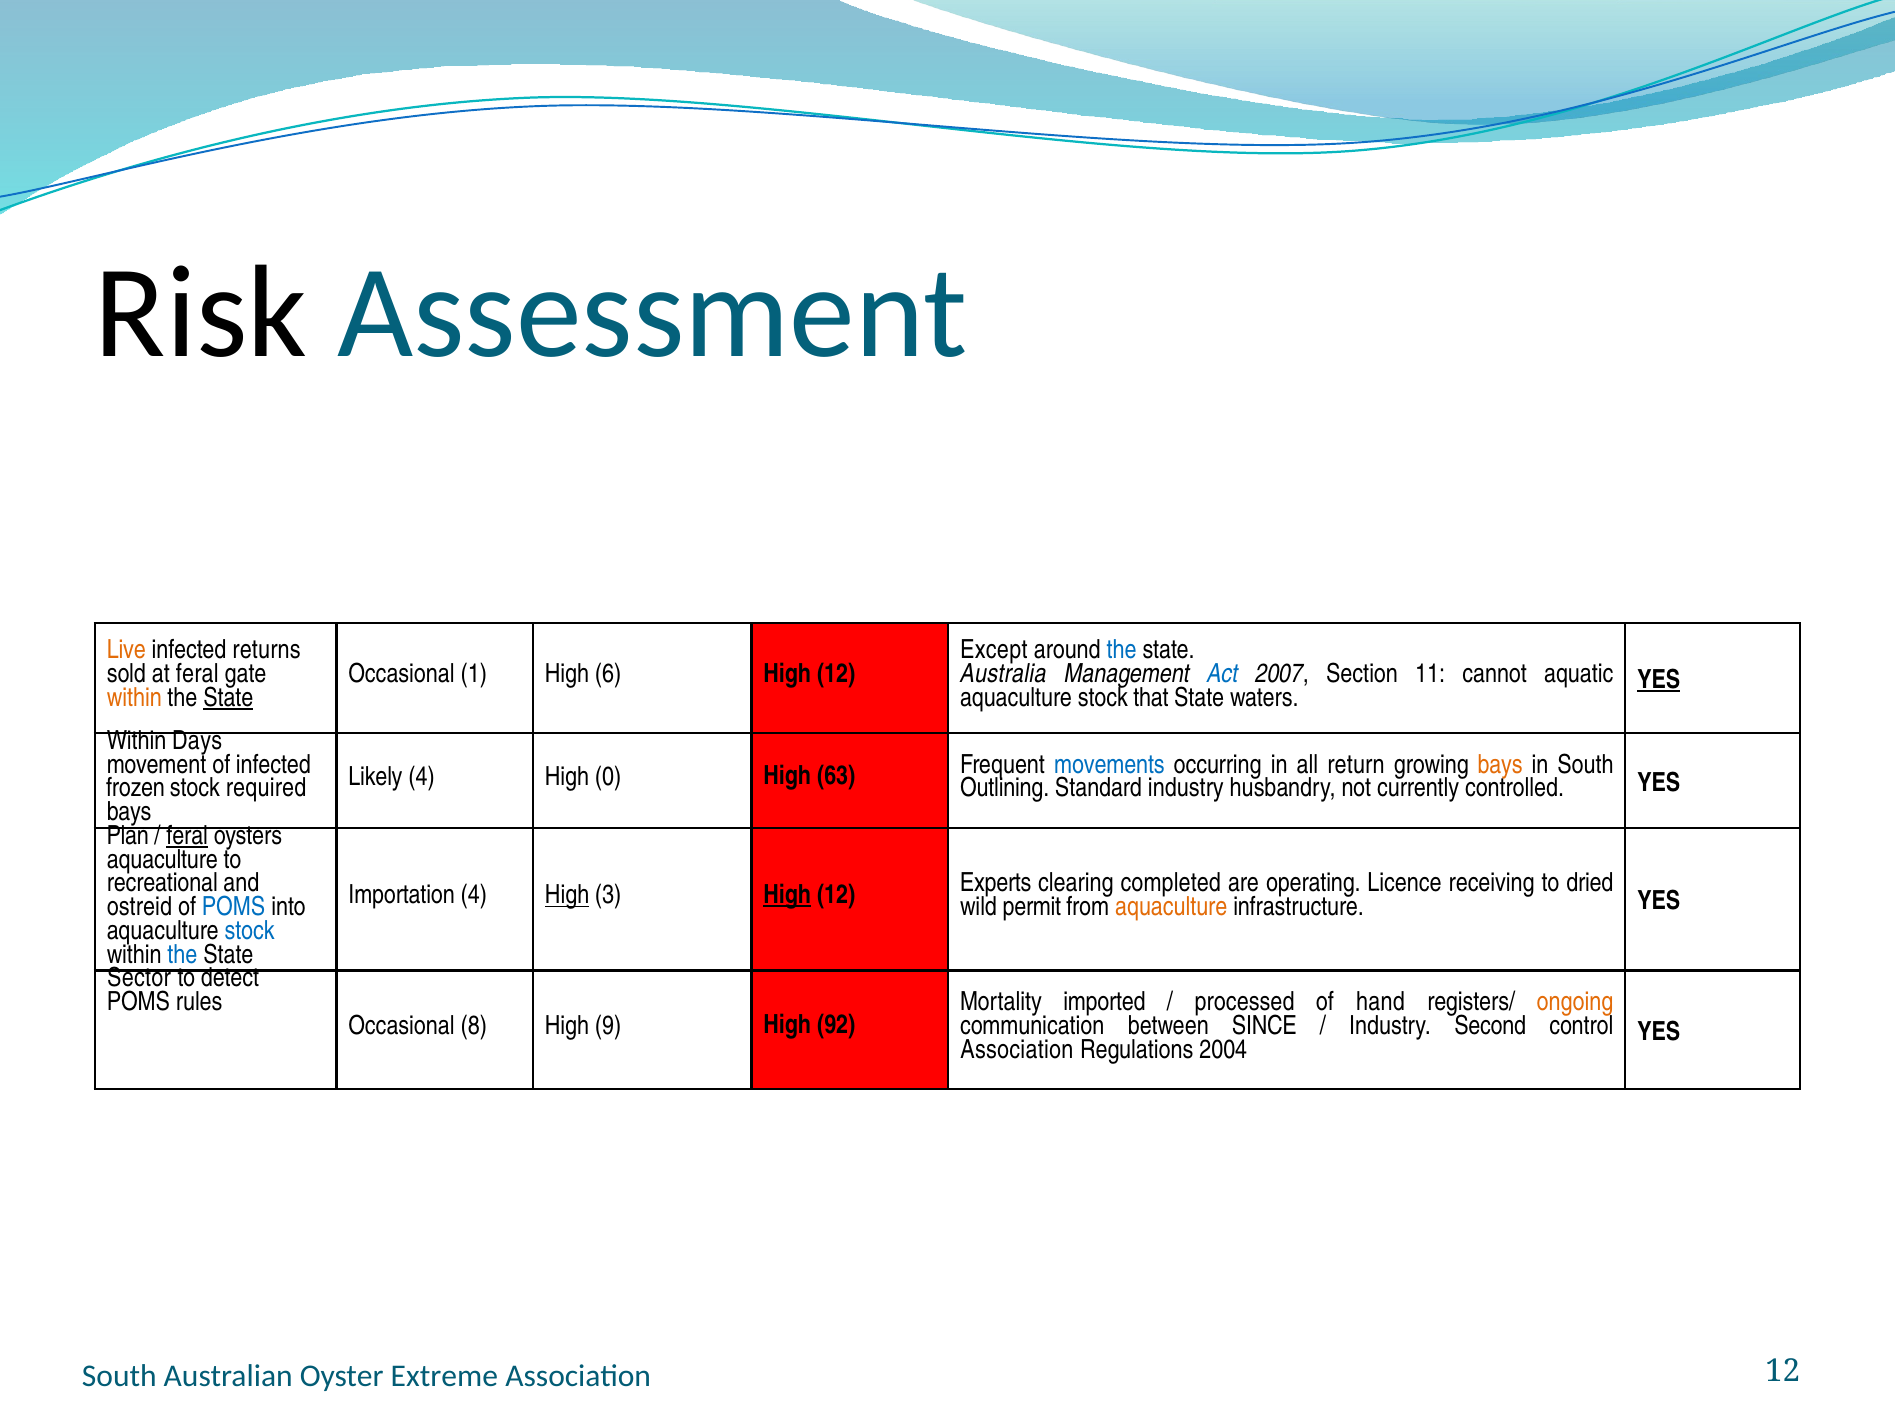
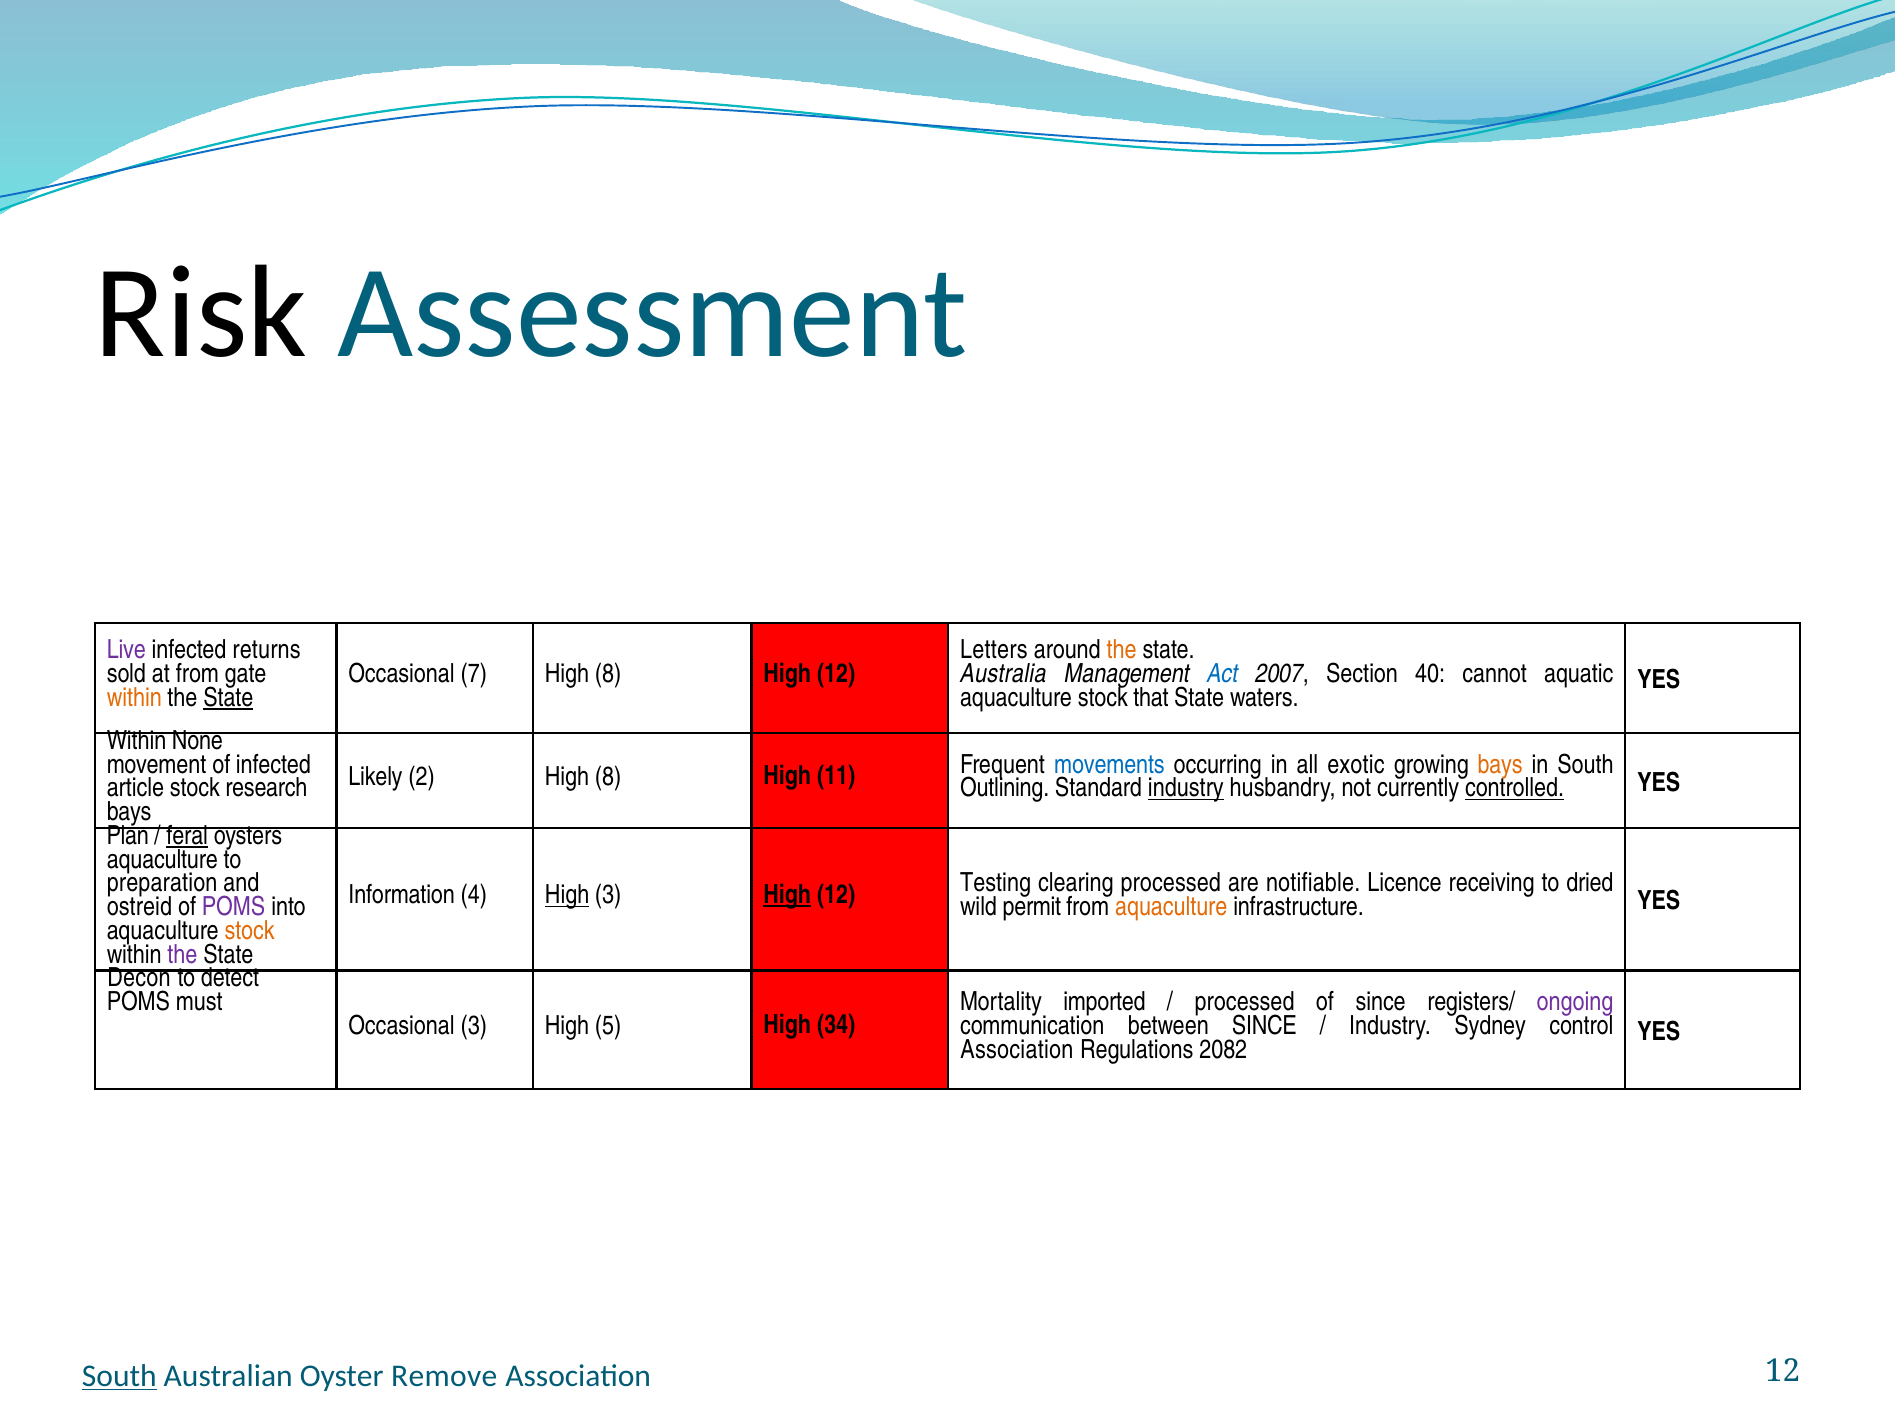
Live colour: orange -> purple
Except: Except -> Letters
the at (1122, 650) colour: blue -> orange
11: 11 -> 40
at feral: feral -> from
1: 1 -> 7
6 at (608, 674): 6 -> 8
YES at (1659, 680) underline: present -> none
Days: Days -> None
Likely 4: 4 -> 2
0 at (608, 777): 0 -> 8
63: 63 -> 11
return: return -> exotic
frozen: frozen -> article
required: required -> research
industry at (1186, 788) underline: none -> present
controlled underline: none -> present
recreational: recreational -> preparation
Importation: Importation -> Information
Experts: Experts -> Testing
clearing completed: completed -> processed
operating: operating -> notifiable
POMS at (234, 907) colour: blue -> purple
stock at (250, 931) colour: blue -> orange
the at (182, 955) colour: blue -> purple
Sector: Sector -> Decon
rules: rules -> must
of hand: hand -> since
ongoing colour: orange -> purple
Occasional 8: 8 -> 3
9: 9 -> 5
92: 92 -> 34
Second: Second -> Sydney
2004: 2004 -> 2082
South at (119, 1376) underline: none -> present
Extreme: Extreme -> Remove
